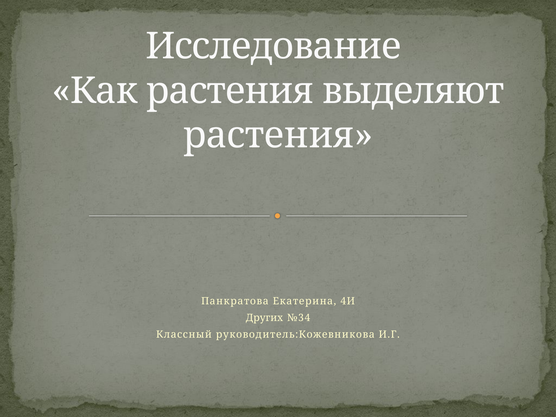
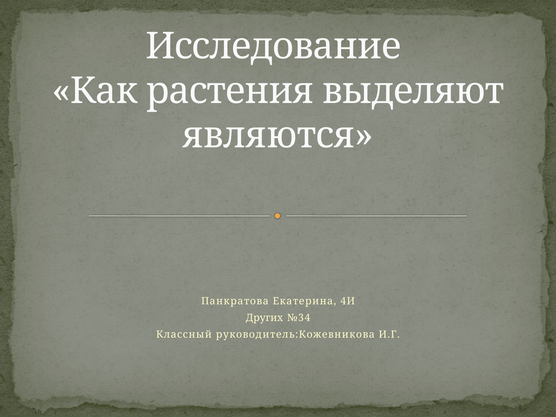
растения at (278, 135): растения -> являются
